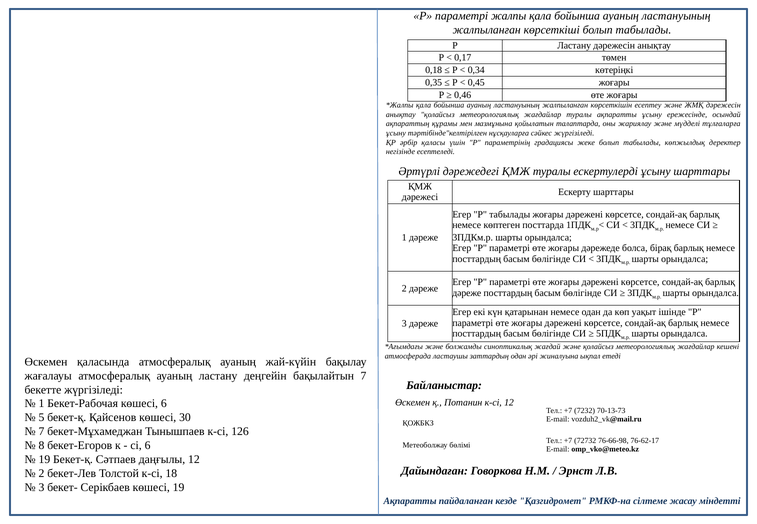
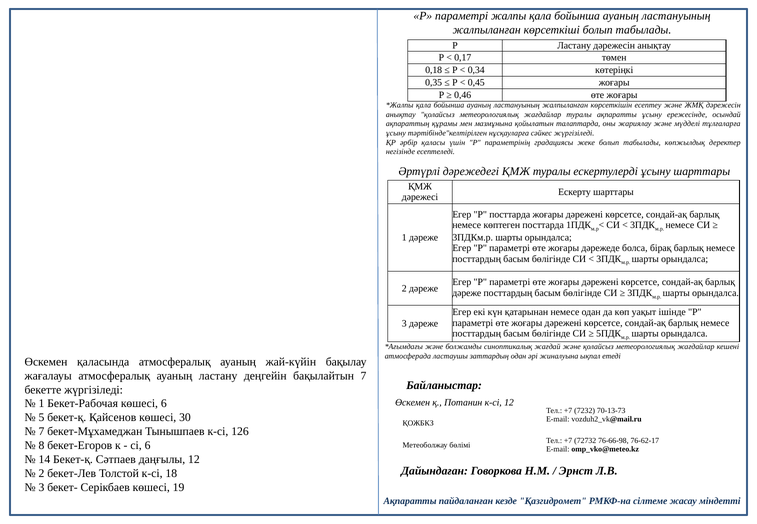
Р табылады: табылады -> посттарда
19 at (44, 460): 19 -> 14
